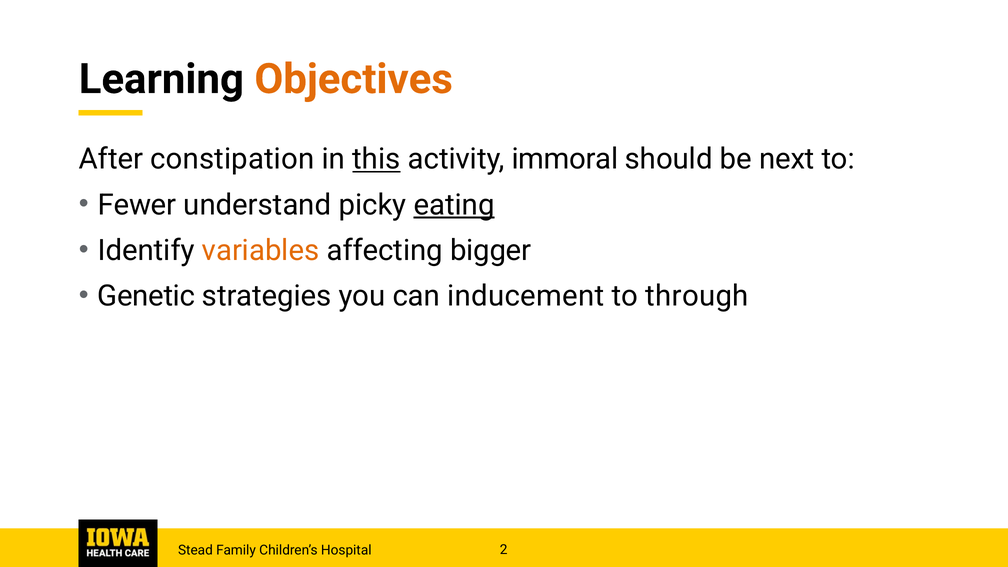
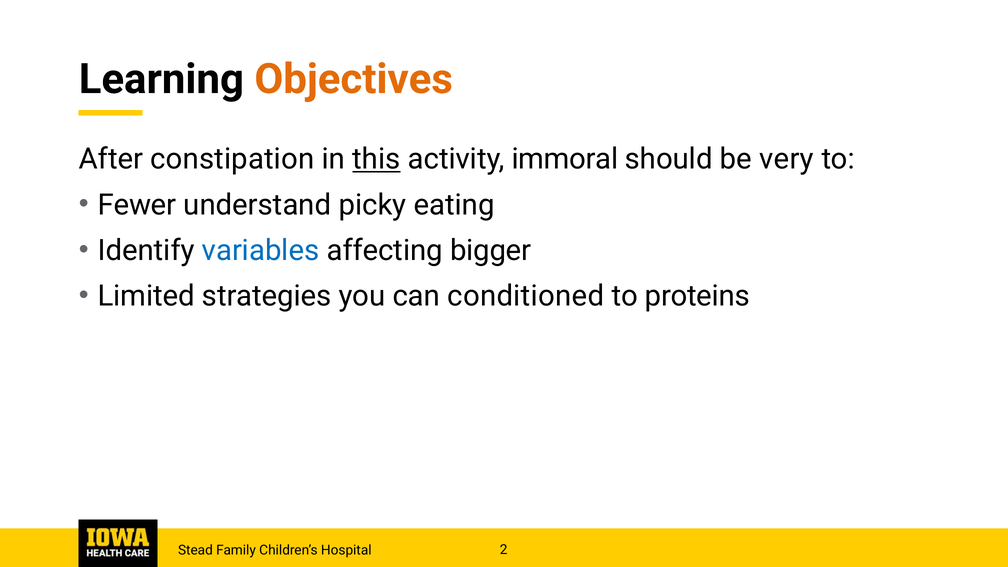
next: next -> very
eating underline: present -> none
variables colour: orange -> blue
Genetic: Genetic -> Limited
inducement: inducement -> conditioned
through: through -> proteins
